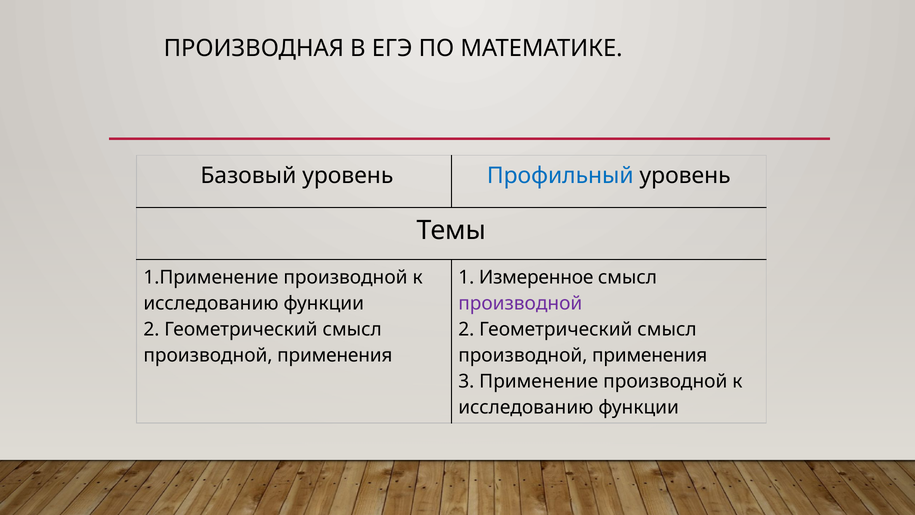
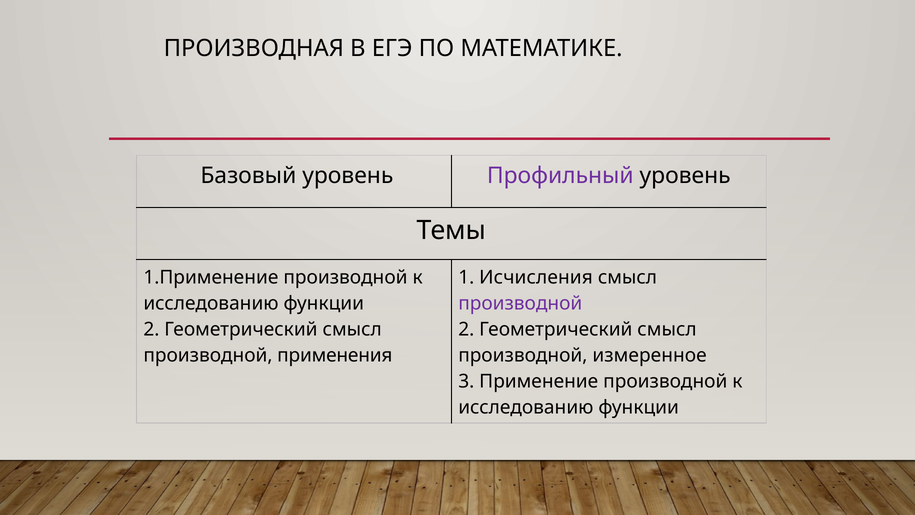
Профильный colour: blue -> purple
Измеренное: Измеренное -> Исчисления
применения at (650, 355): применения -> измеренное
